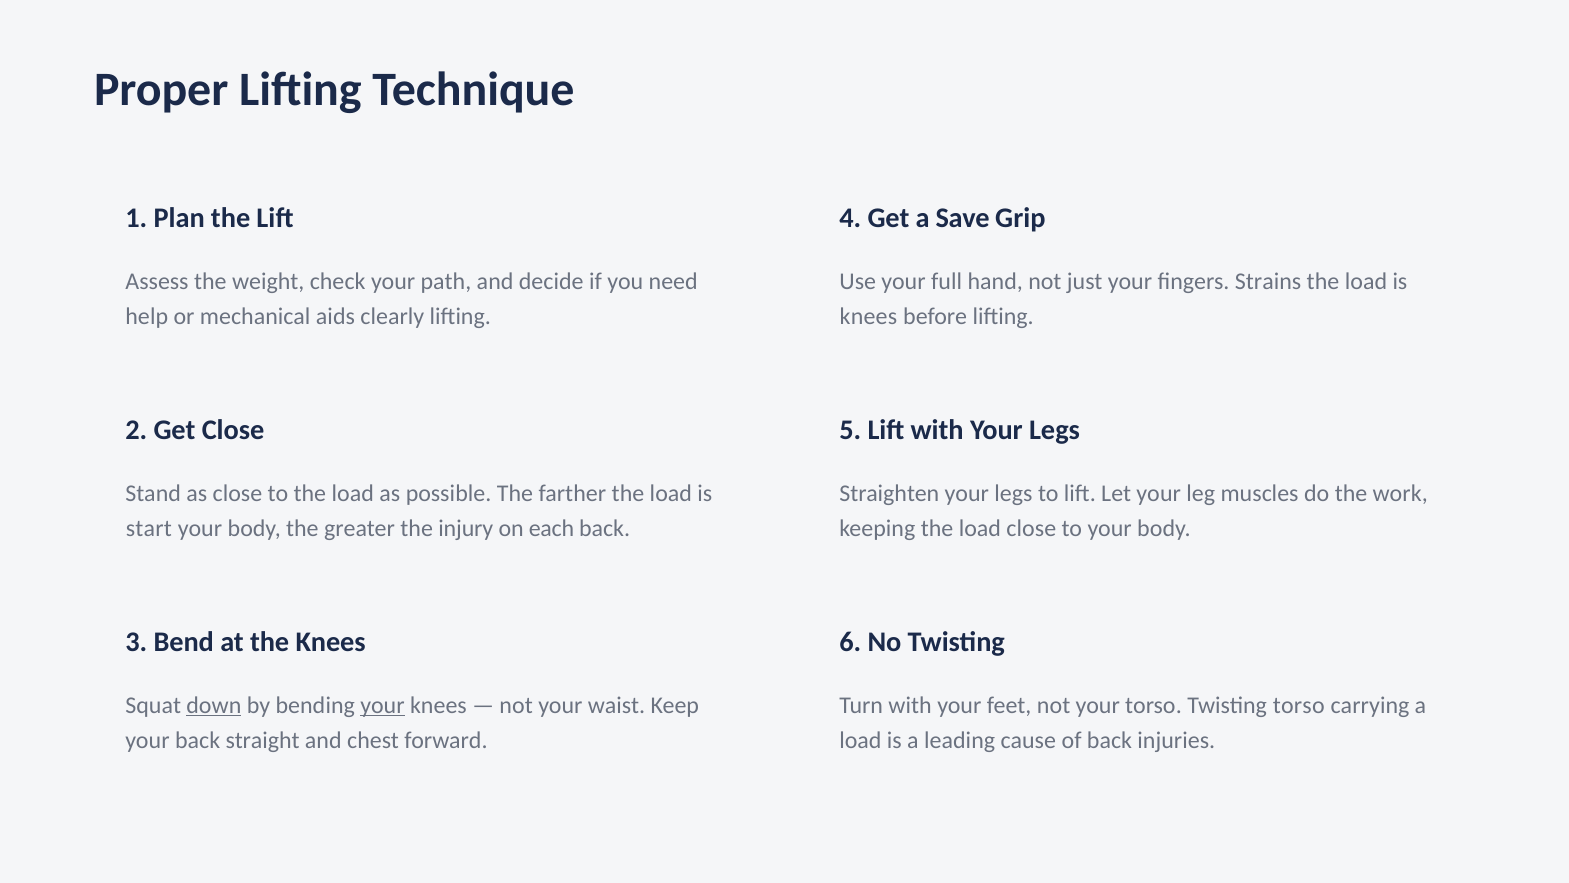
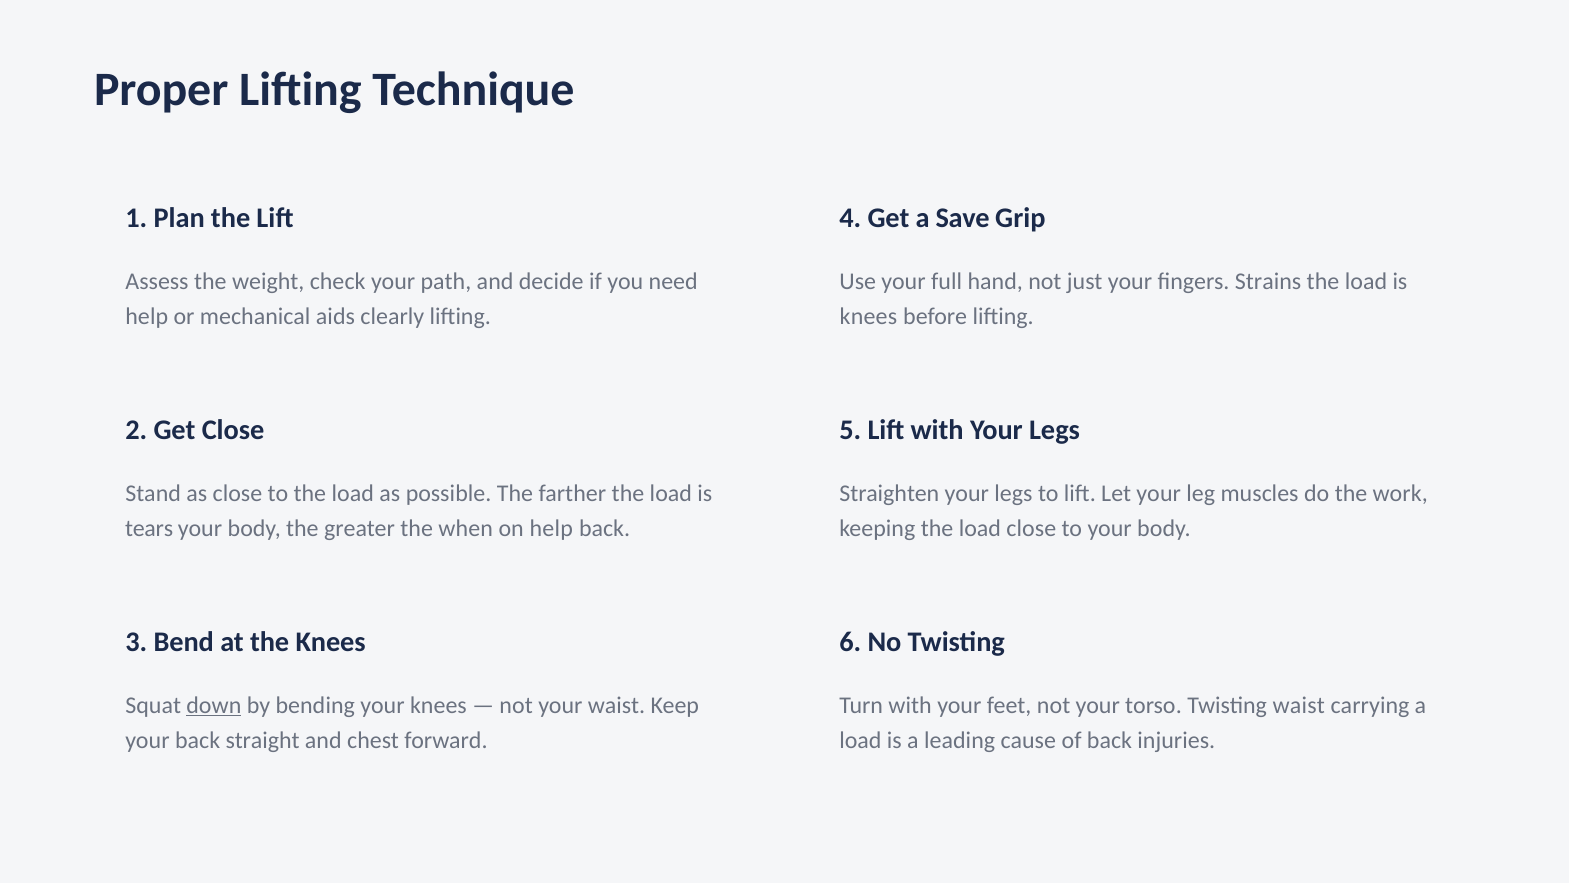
start: start -> tears
injury: injury -> when
on each: each -> help
your at (382, 705) underline: present -> none
Twisting torso: torso -> waist
